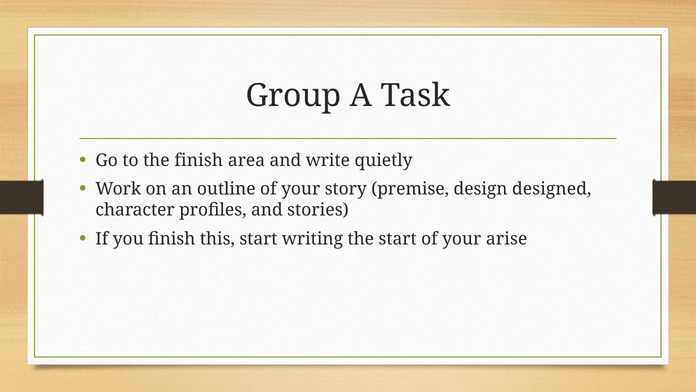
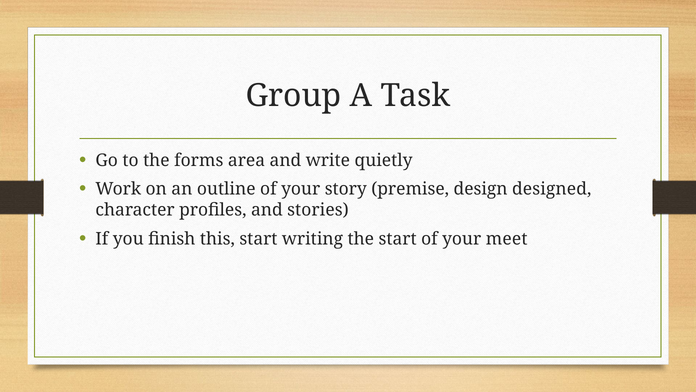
the finish: finish -> forms
arise: arise -> meet
